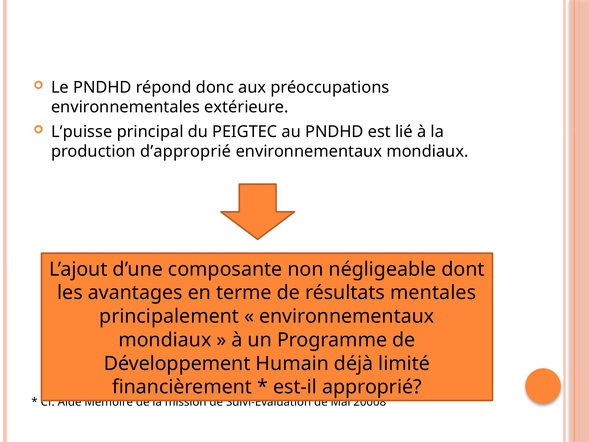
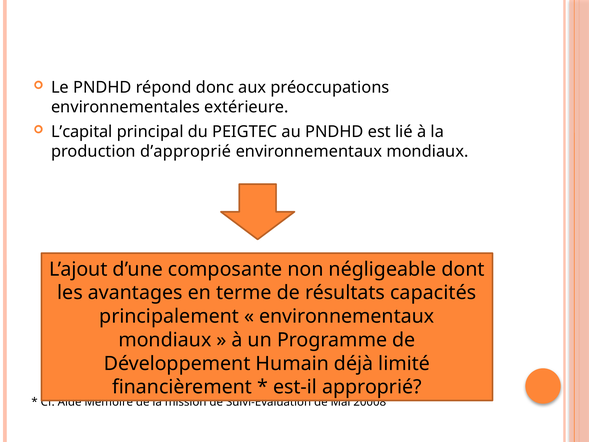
L’puisse: L’puisse -> L’capital
mentales: mentales -> capacités
